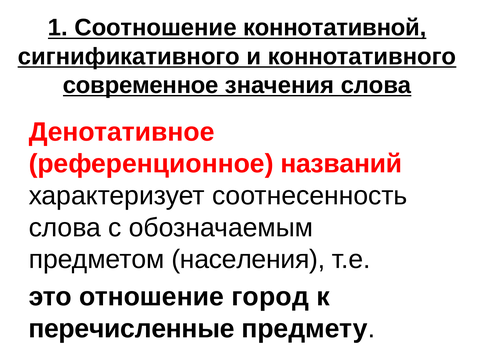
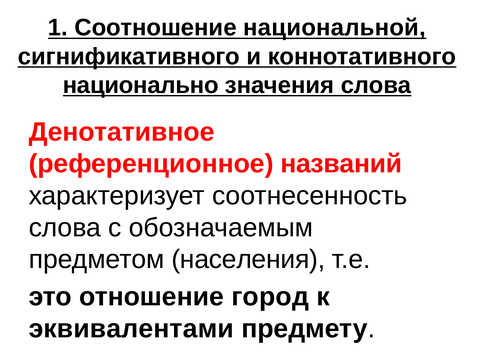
коннотативной: коннотативной -> национальной
современное: современное -> национально
перечисленные: перечисленные -> эквивалентами
